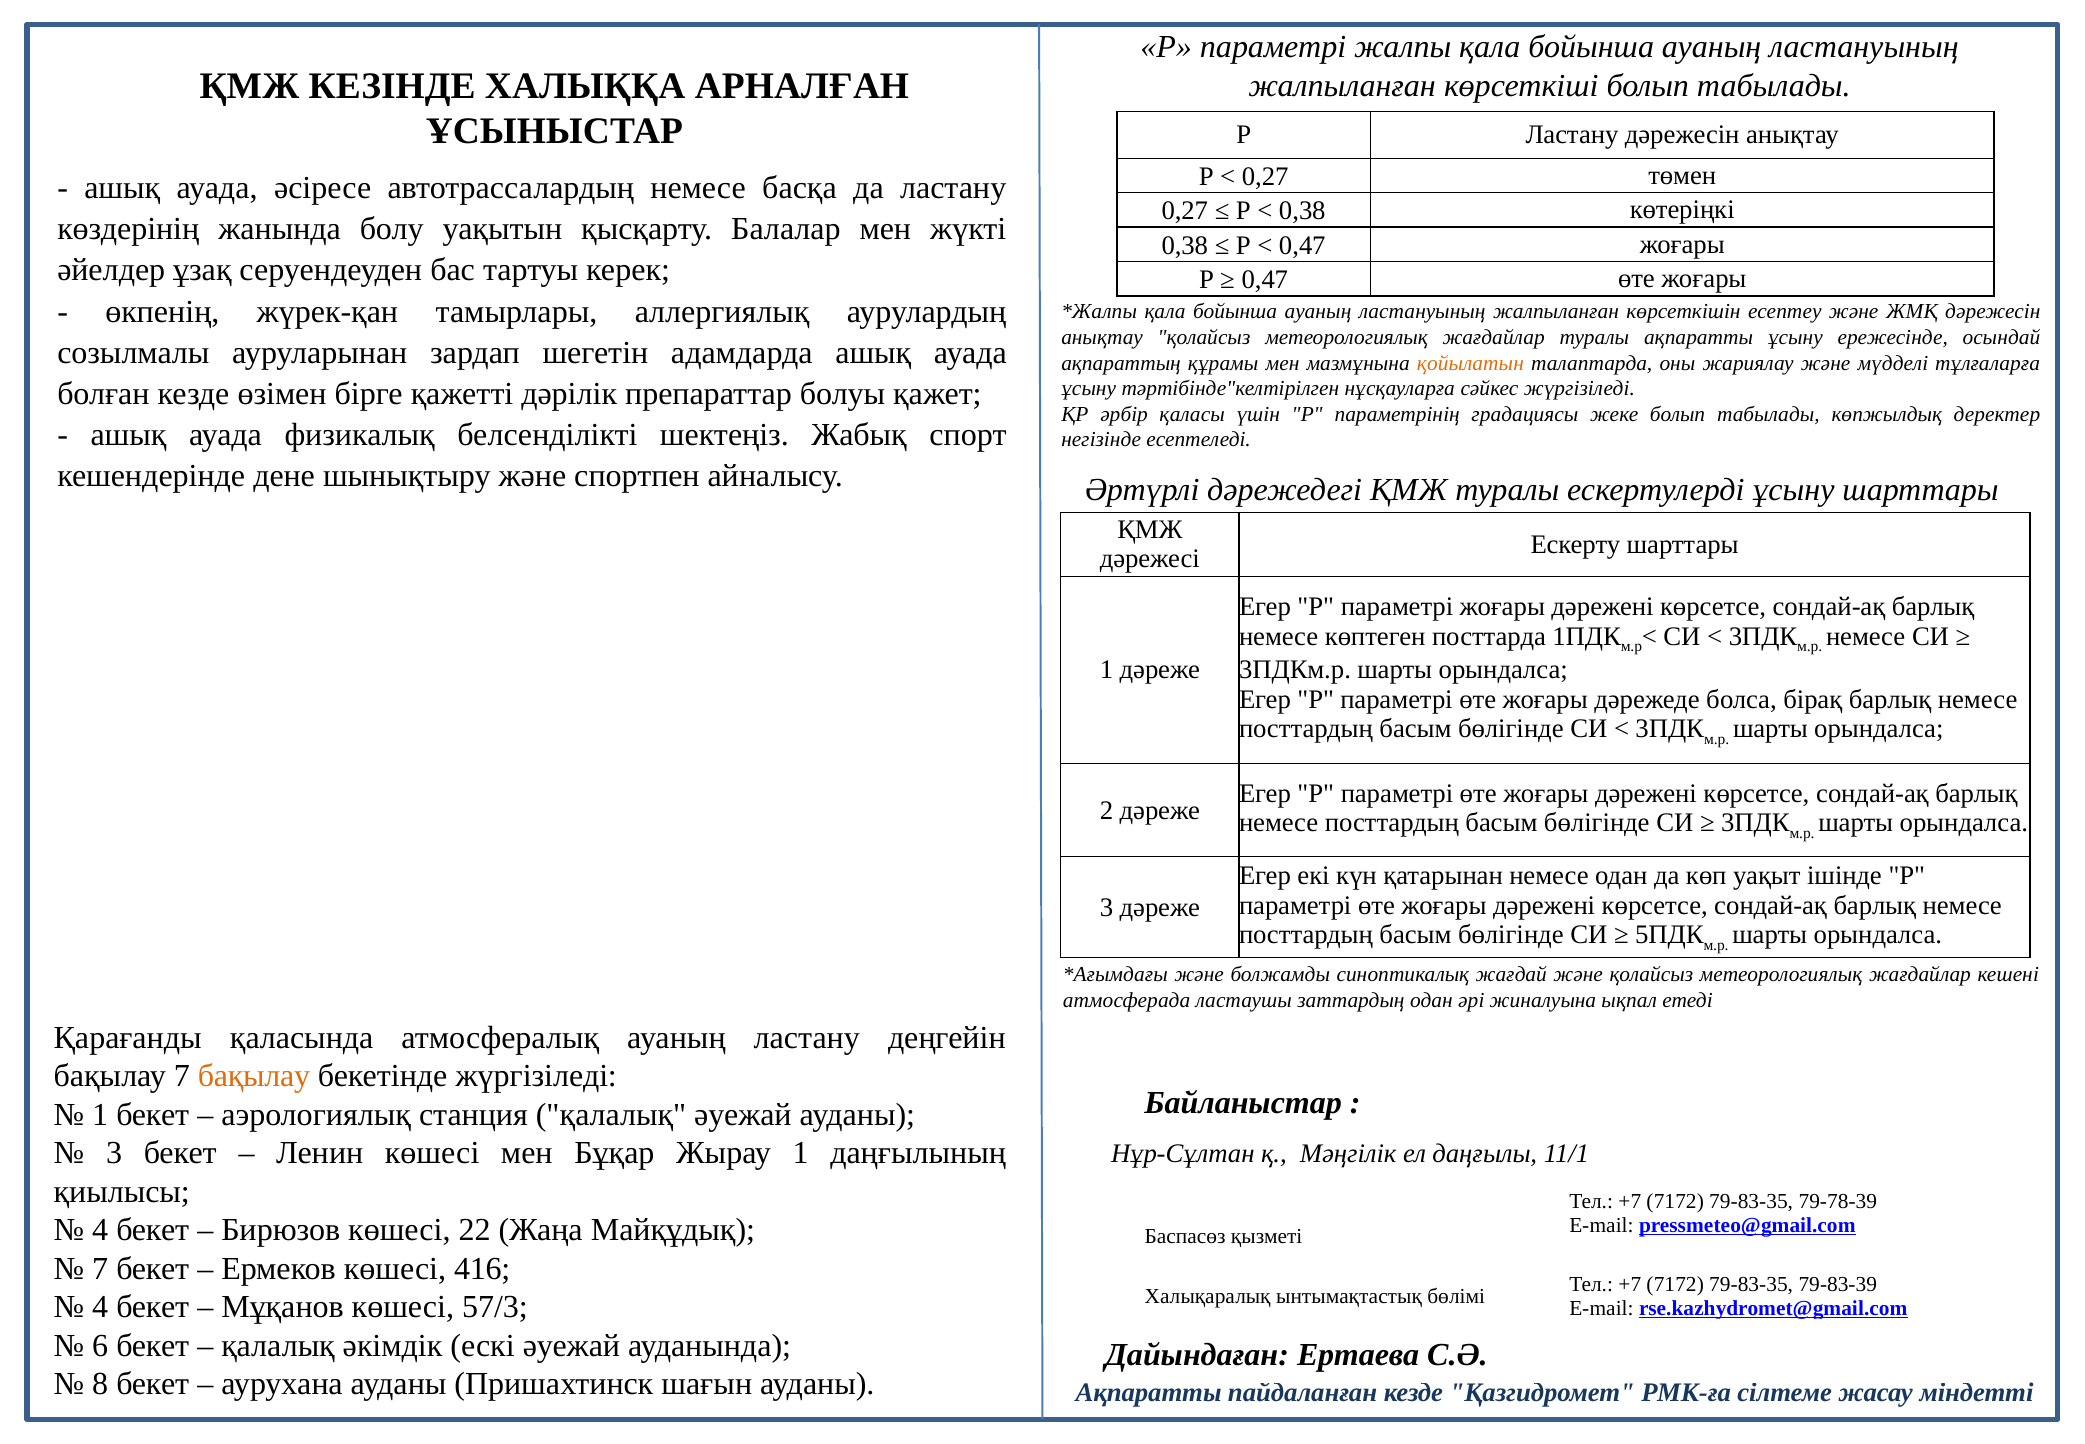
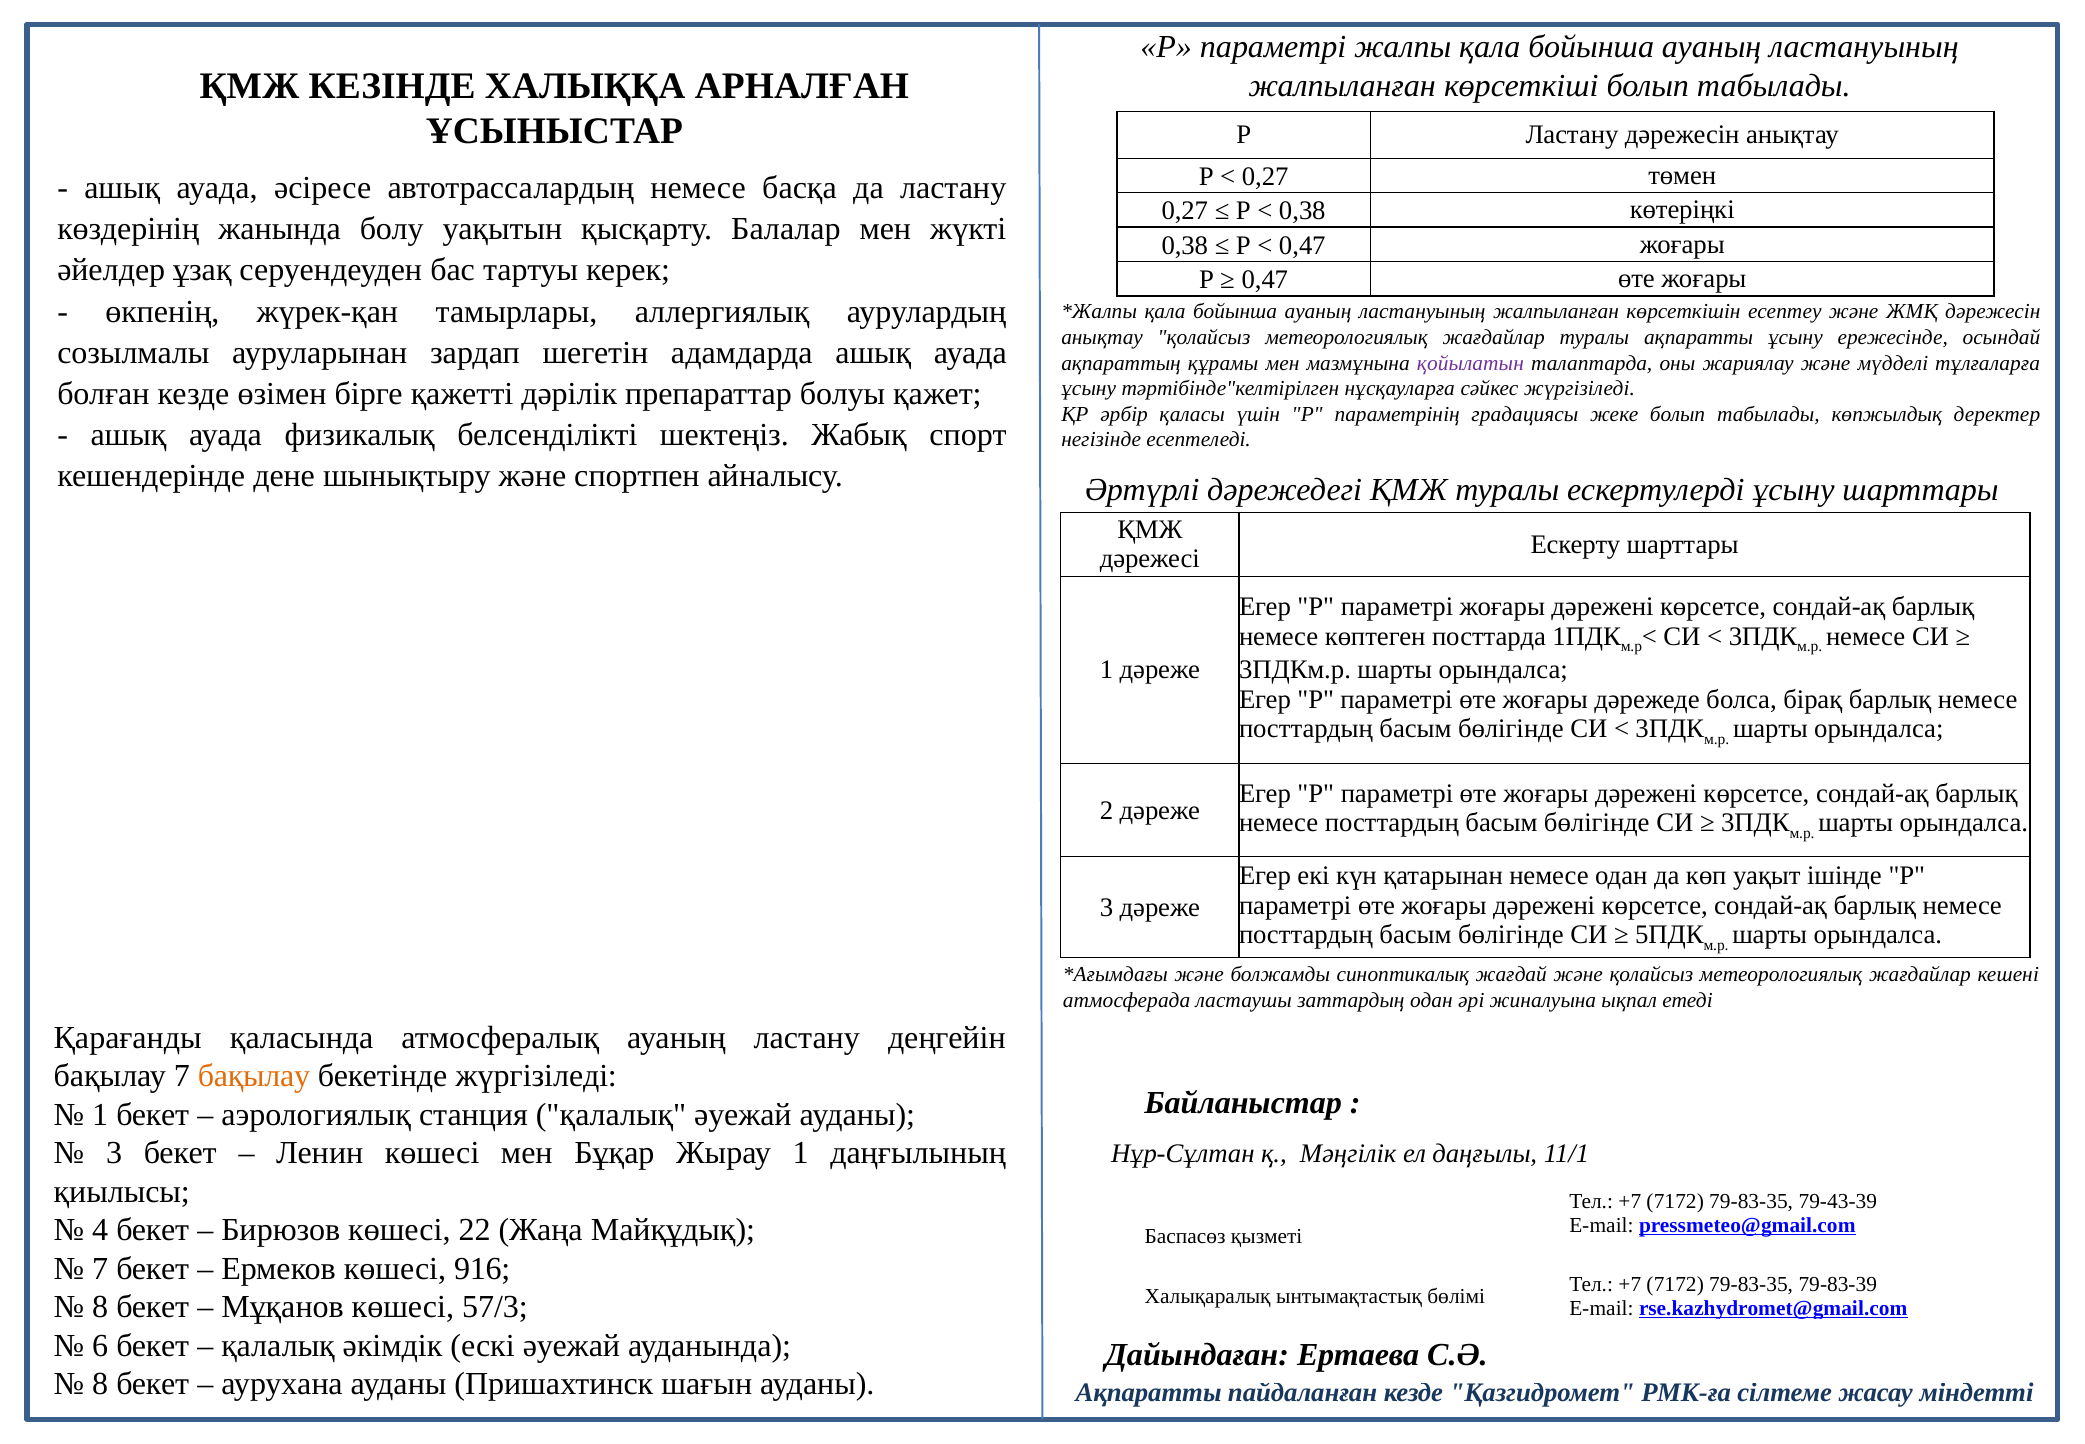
қойылатын colour: orange -> purple
79-78-39: 79-78-39 -> 79-43-39
416: 416 -> 916
4 at (100, 1307): 4 -> 8
